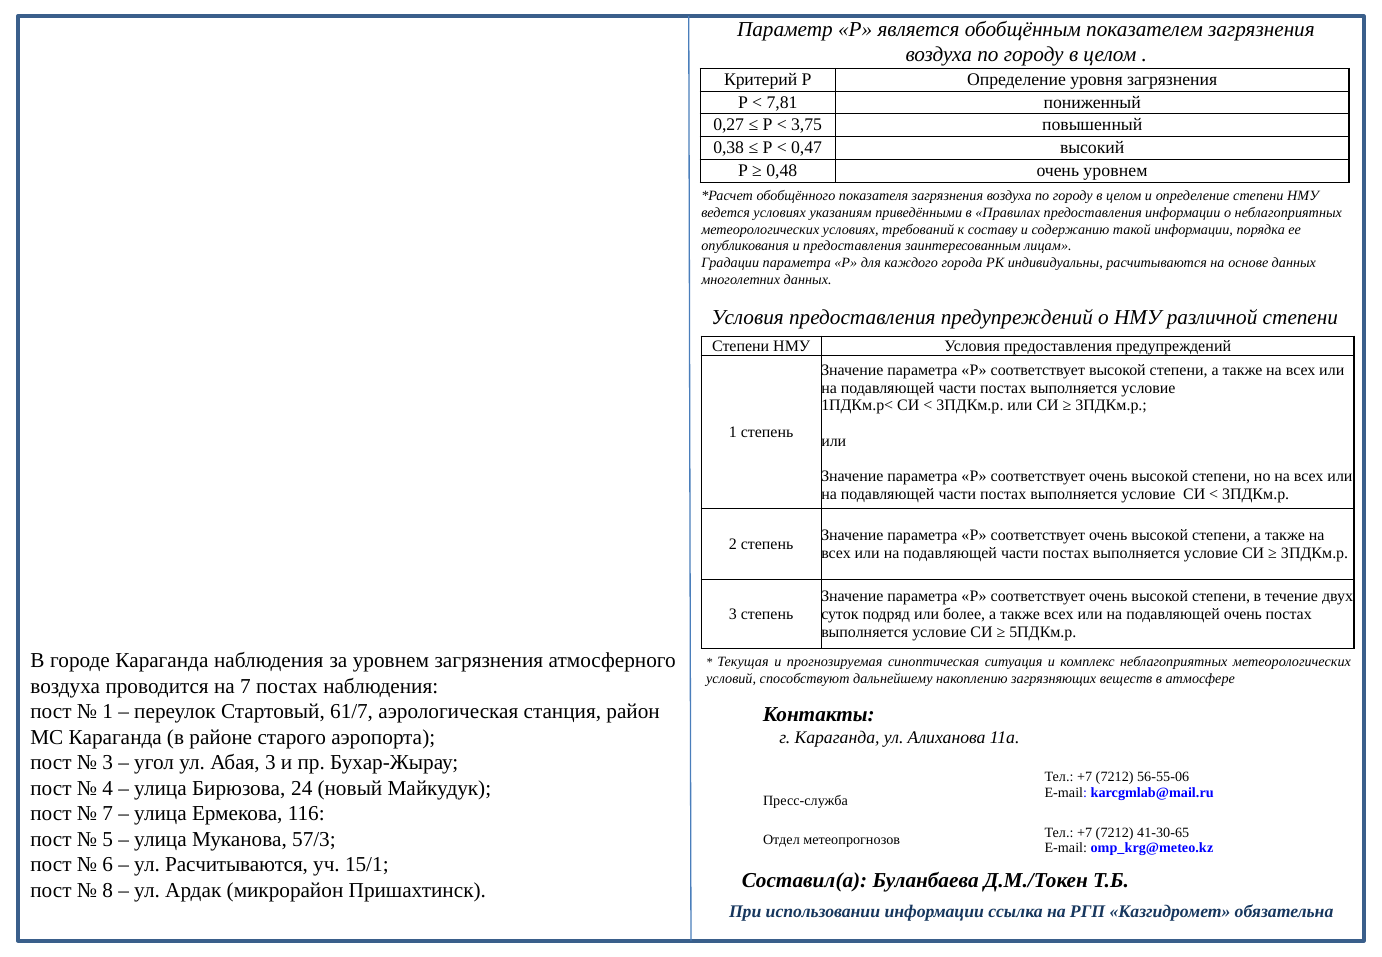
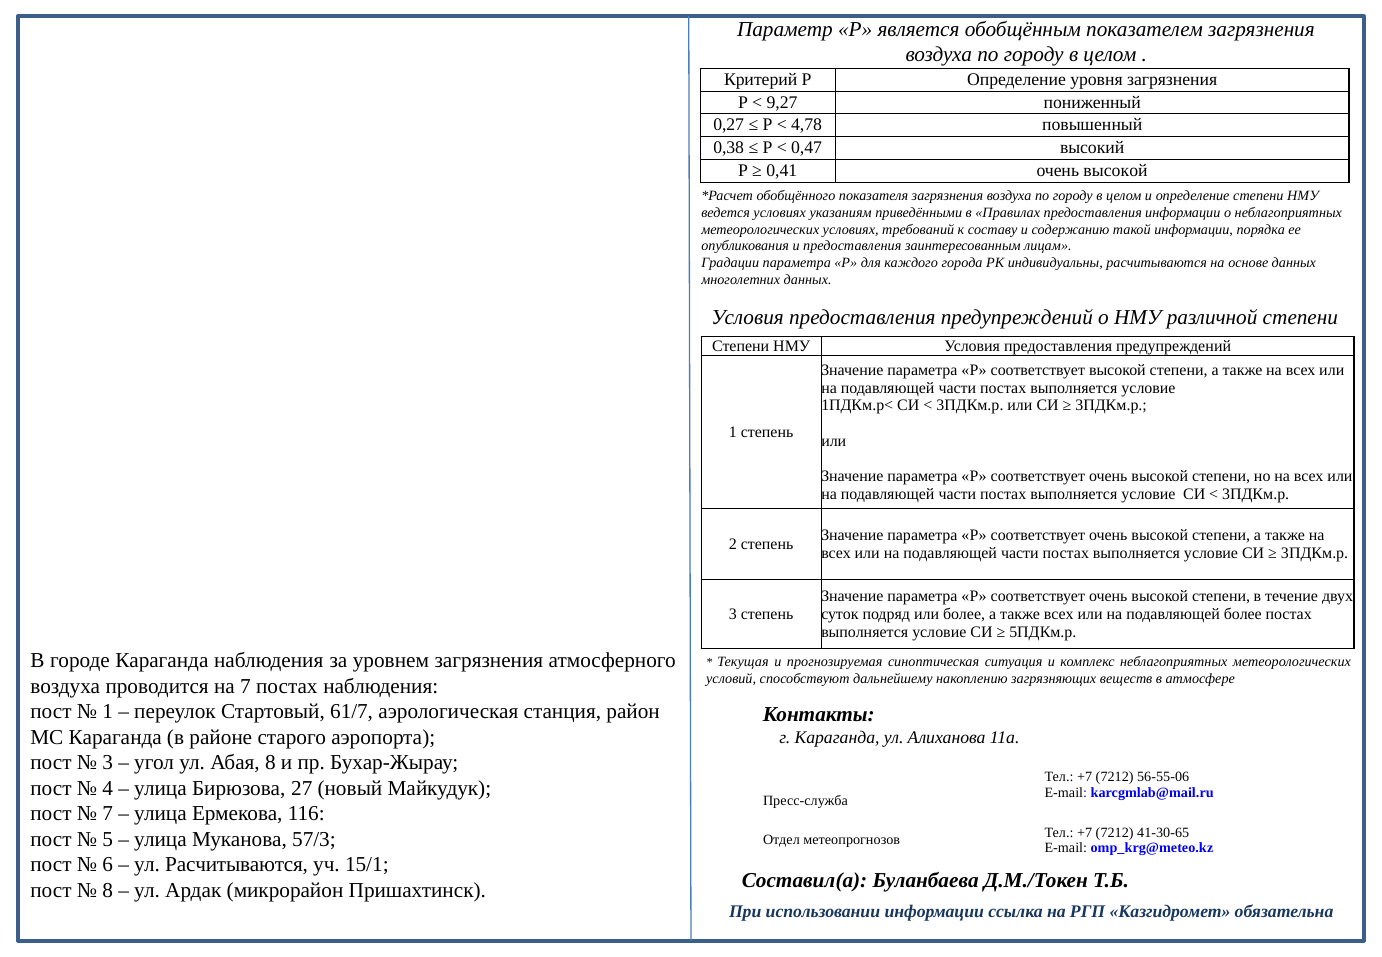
7,81: 7,81 -> 9,27
3,75: 3,75 -> 4,78
0,48: 0,48 -> 0,41
уровнем at (1115, 171): уровнем -> высокой
подавляющей очень: очень -> более
Абая 3: 3 -> 8
24: 24 -> 27
